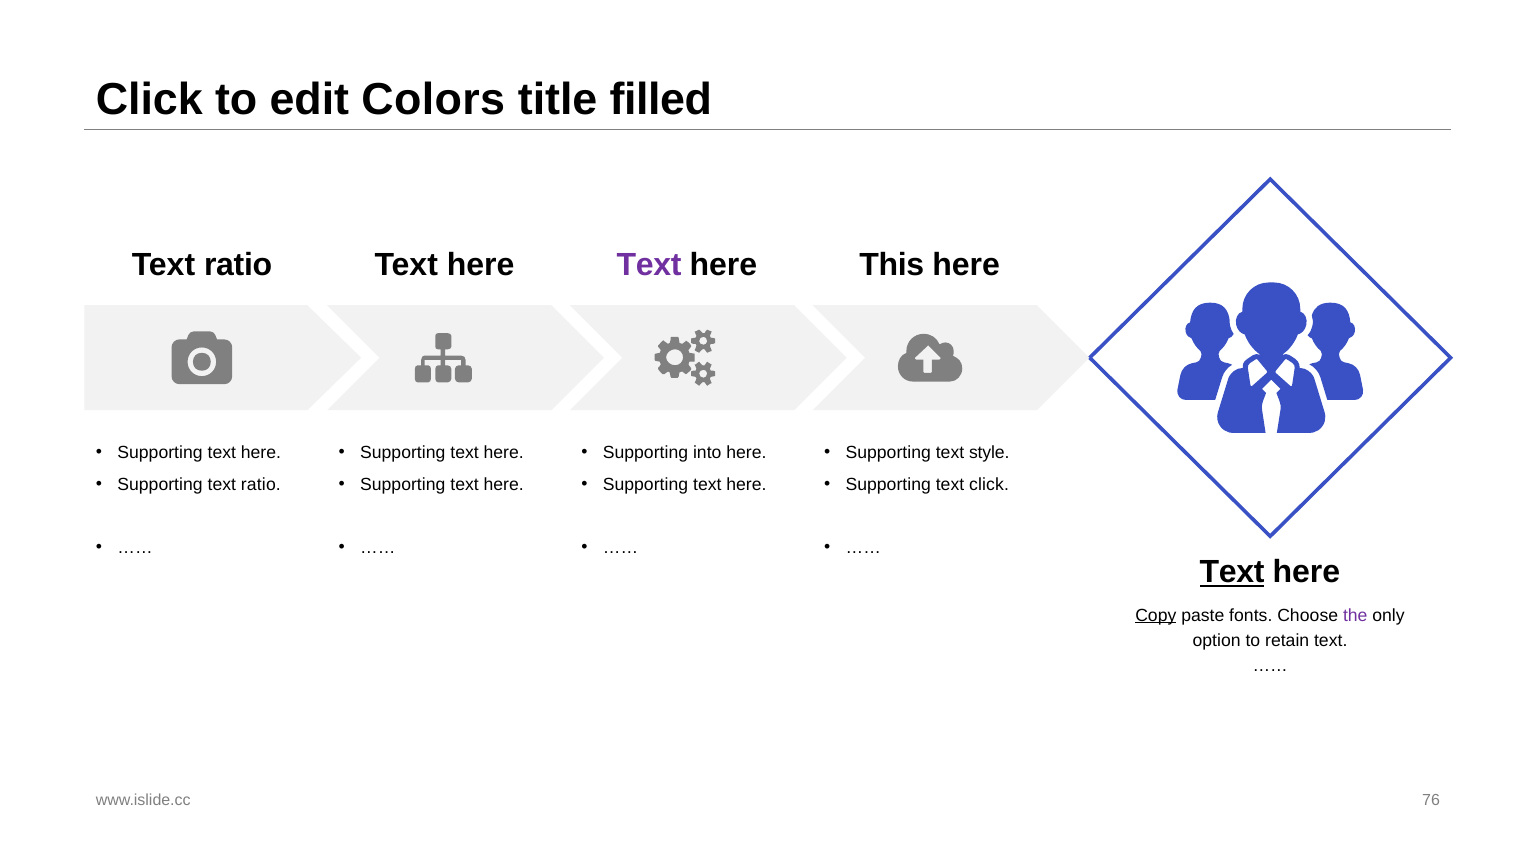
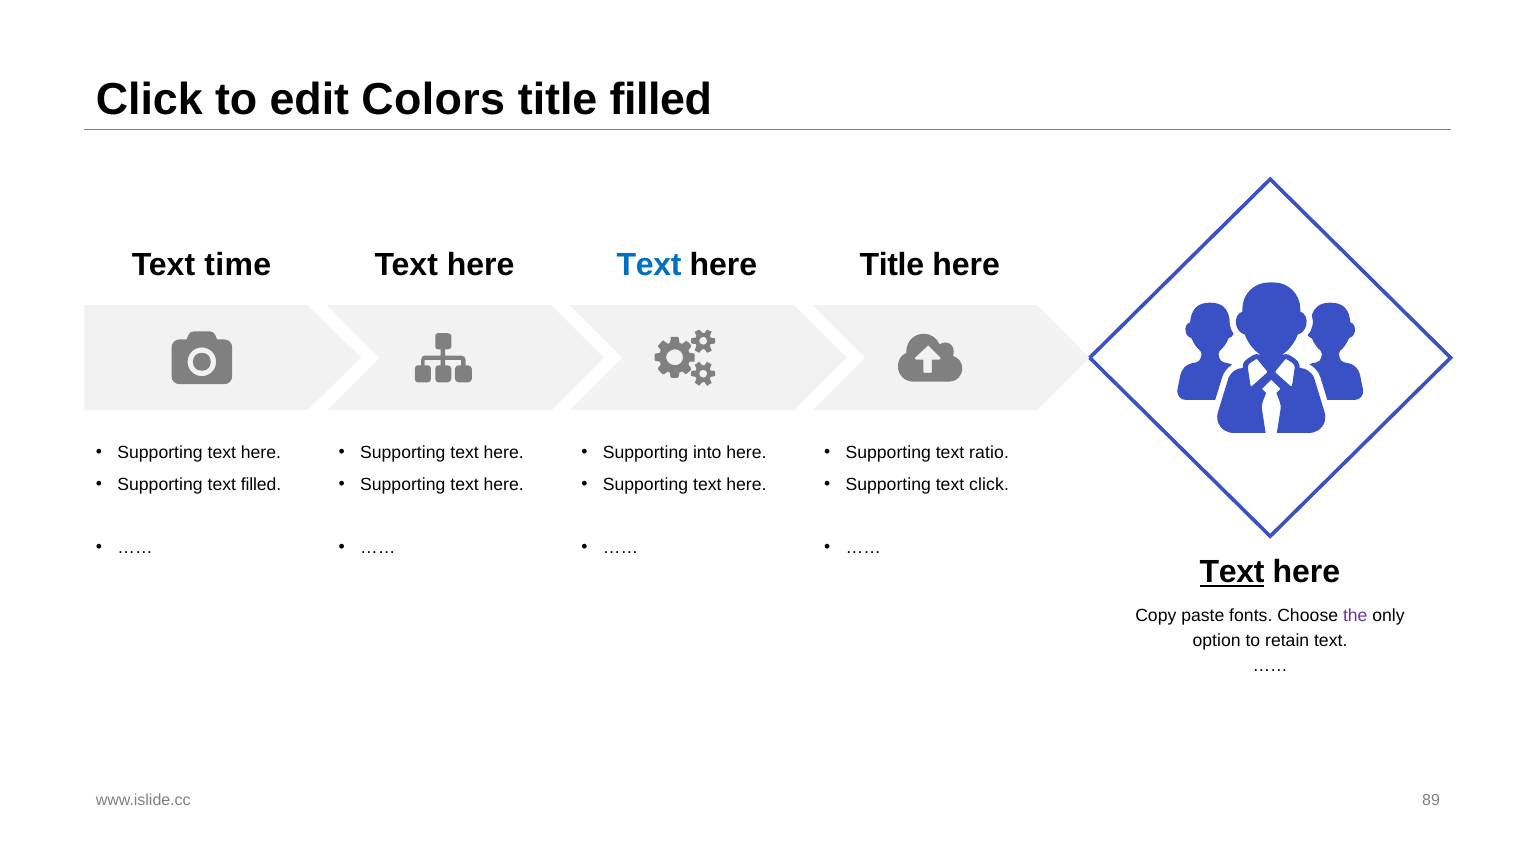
ratio at (238, 265): ratio -> time
Text at (649, 265) colour: purple -> blue
This at (892, 265): This -> Title
style: style -> ratio
Supporting text ratio: ratio -> filled
Copy underline: present -> none
76: 76 -> 89
